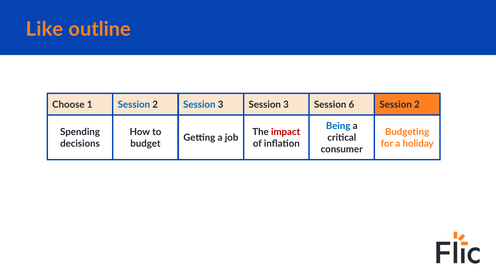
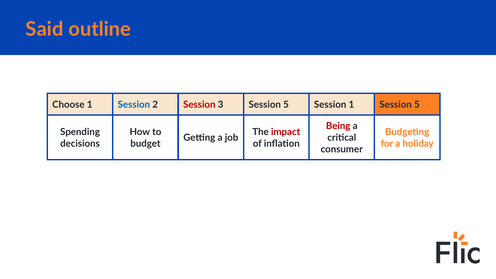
Like: Like -> Said
Session at (199, 105) colour: blue -> red
3 Session 3: 3 -> 5
Session 6: 6 -> 1
2 at (417, 105): 2 -> 5
Being colour: blue -> red
